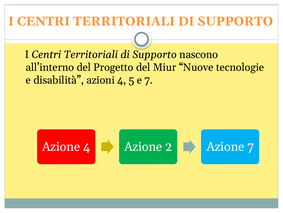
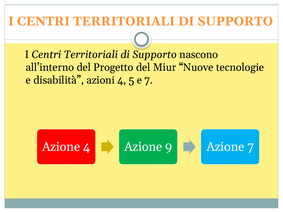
2: 2 -> 9
